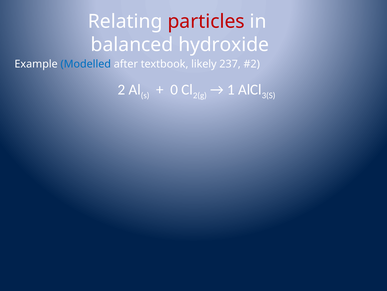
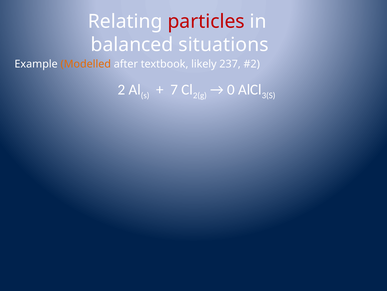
hydroxide: hydroxide -> situations
Modelled colour: blue -> orange
0: 0 -> 7
1: 1 -> 0
